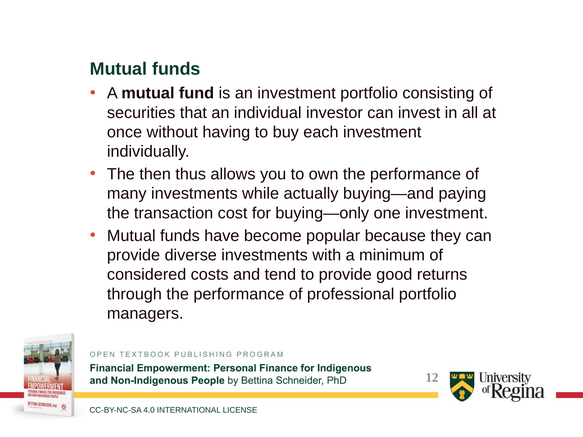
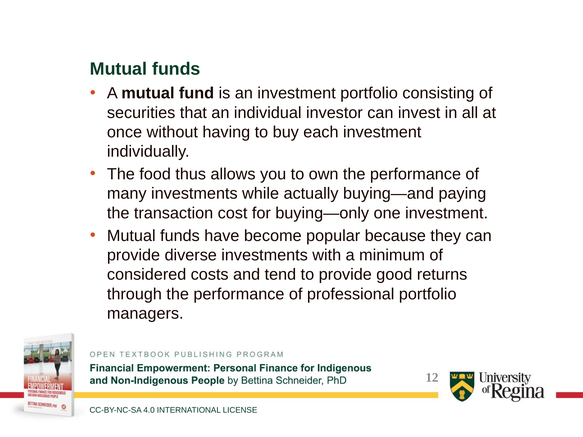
then: then -> food
